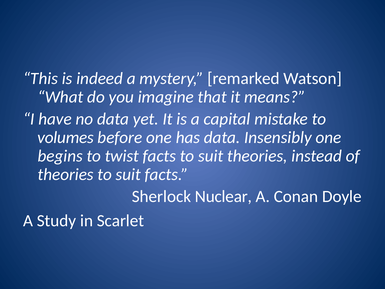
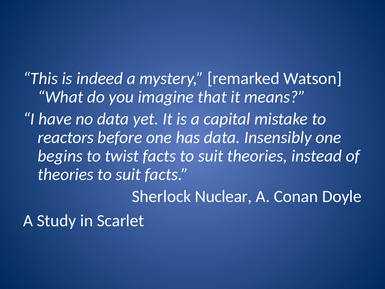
volumes: volumes -> reactors
